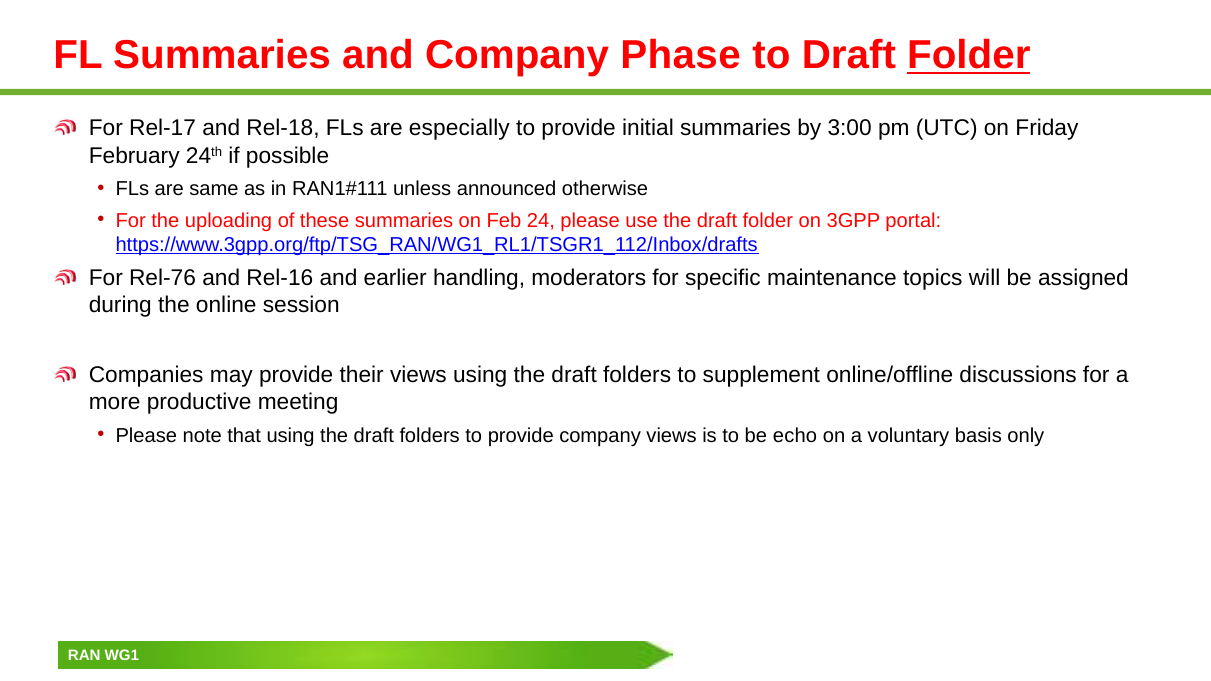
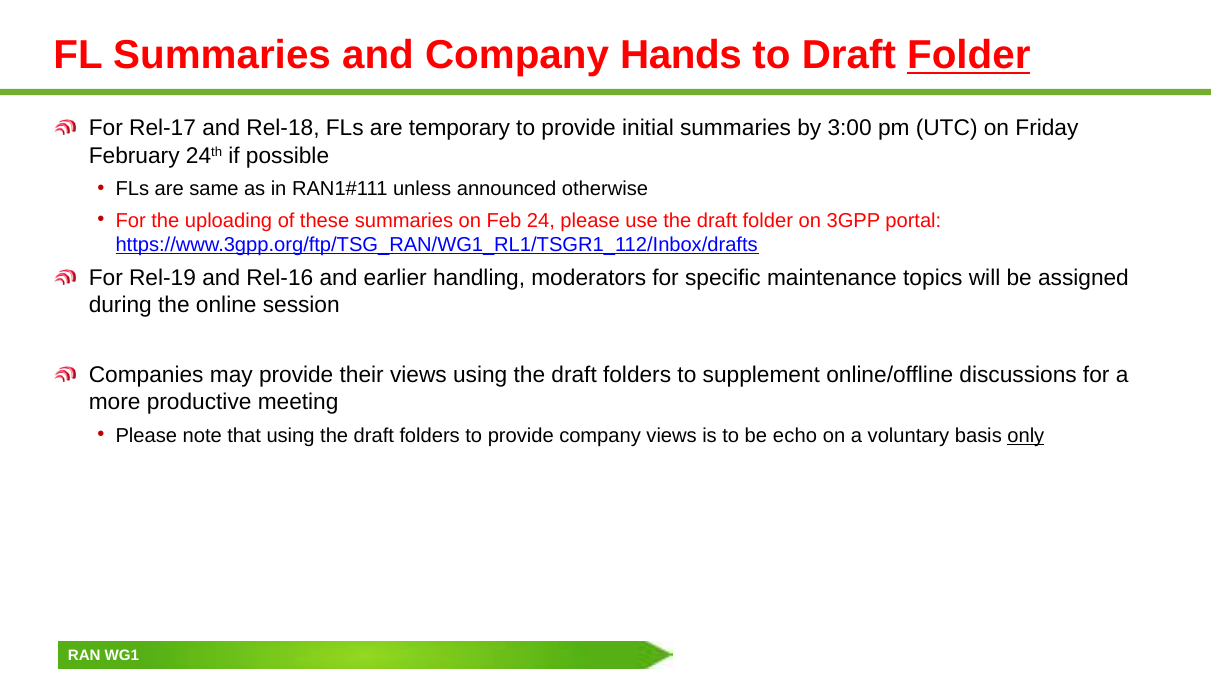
Phase: Phase -> Hands
especially: especially -> temporary
Rel-76: Rel-76 -> Rel-19
only underline: none -> present
